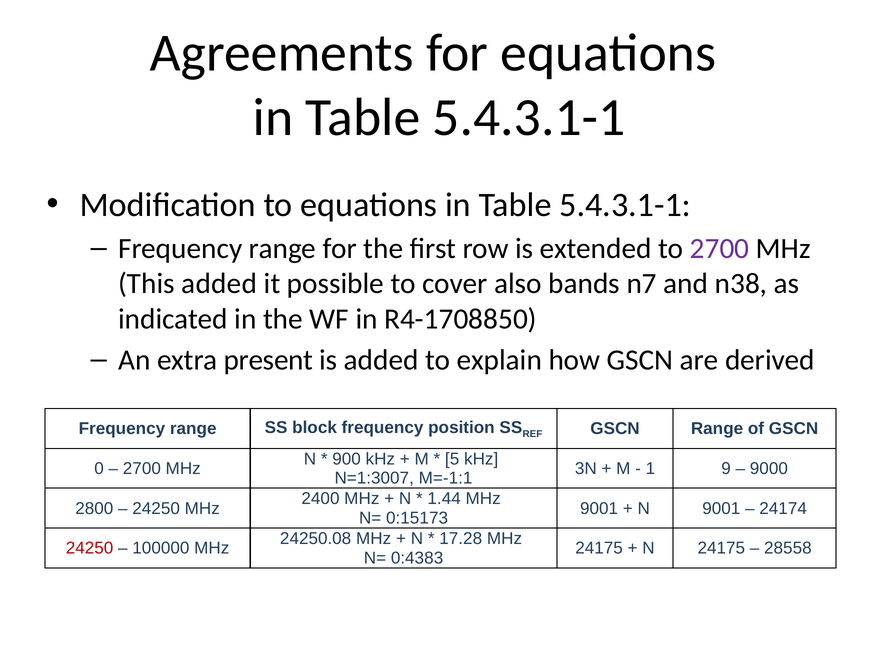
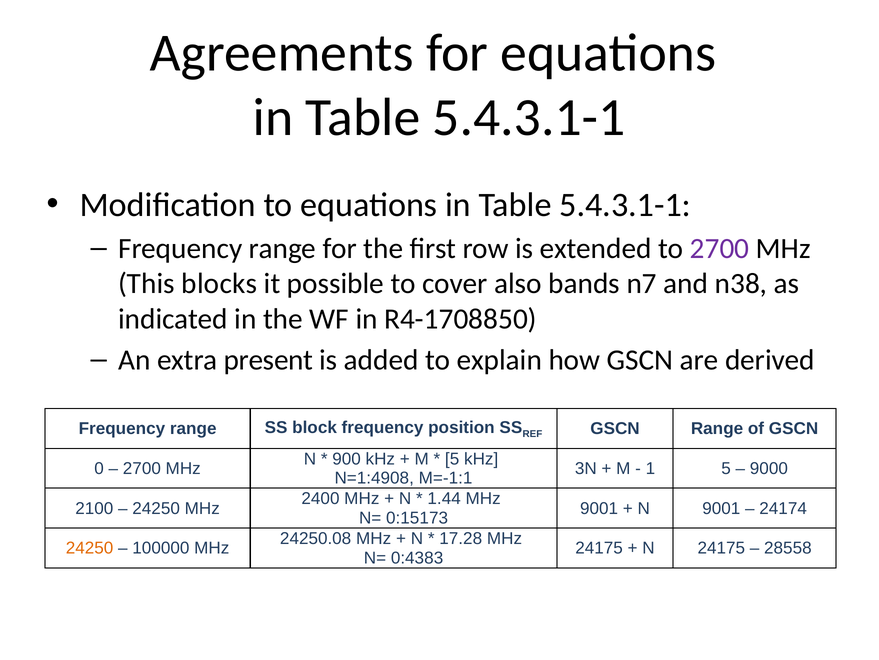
This added: added -> blocks
1 9: 9 -> 5
N=1:3007: N=1:3007 -> N=1:4908
2800: 2800 -> 2100
24250 at (90, 548) colour: red -> orange
